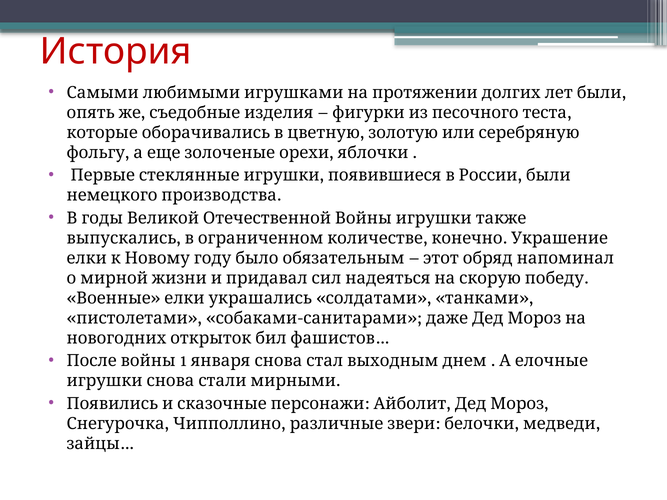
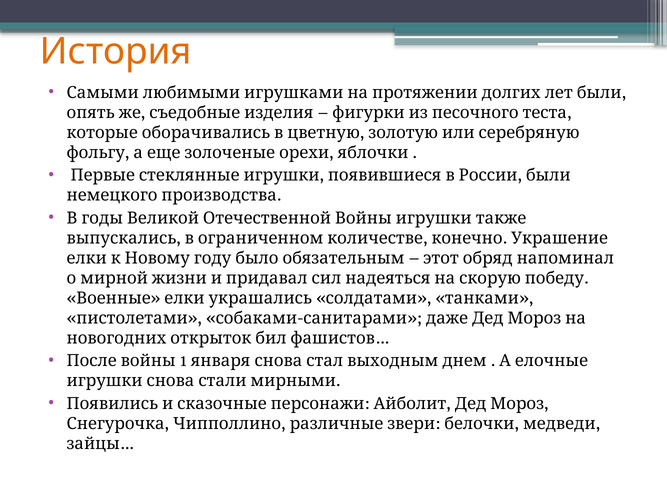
История colour: red -> orange
